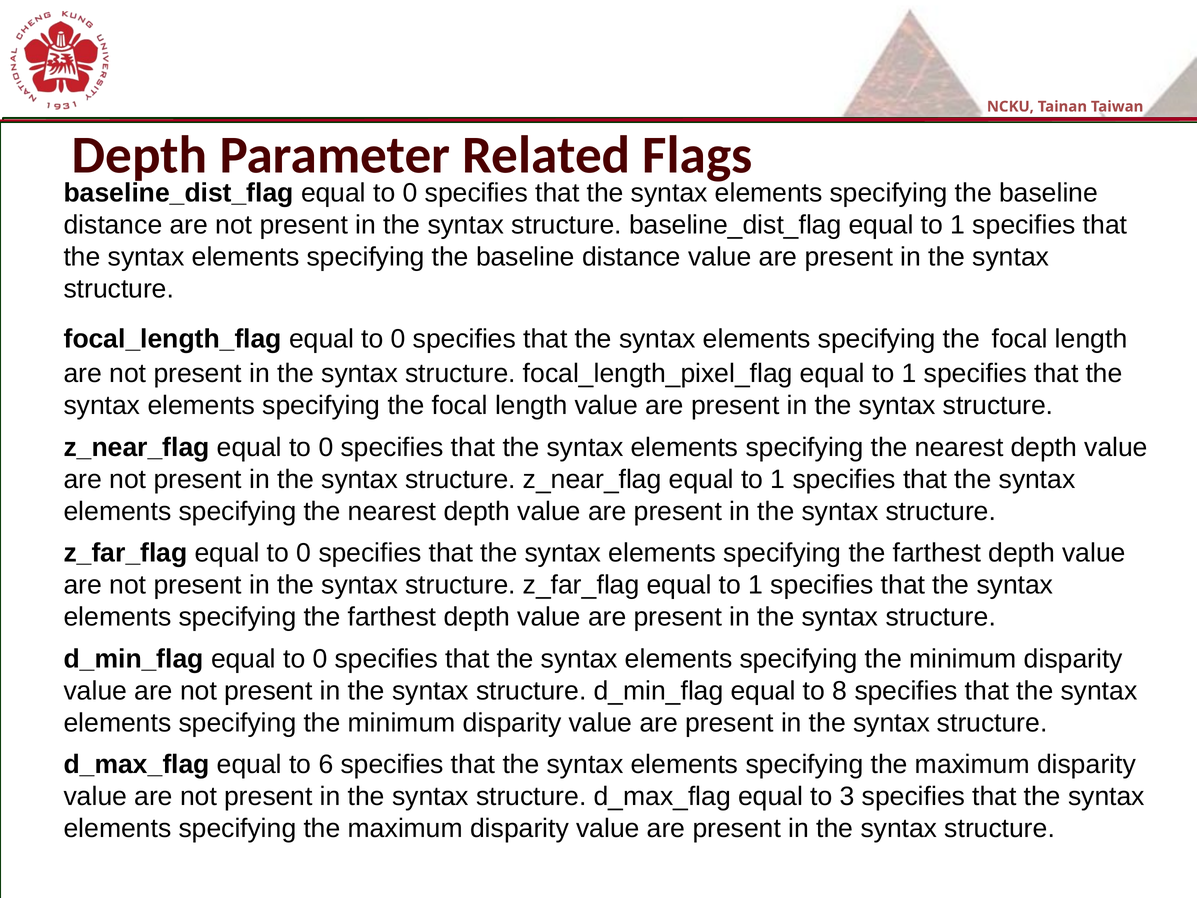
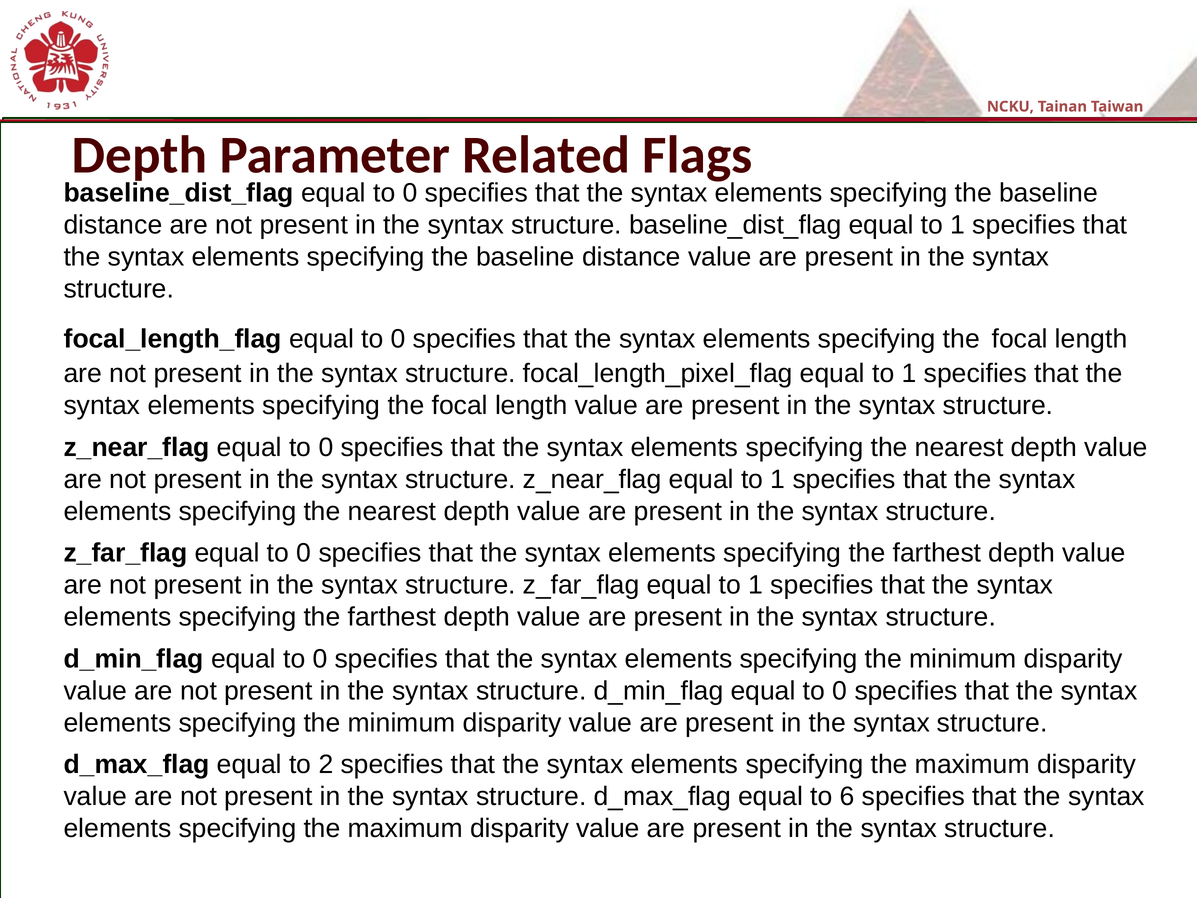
8 at (840, 691): 8 -> 0
6: 6 -> 2
3: 3 -> 6
